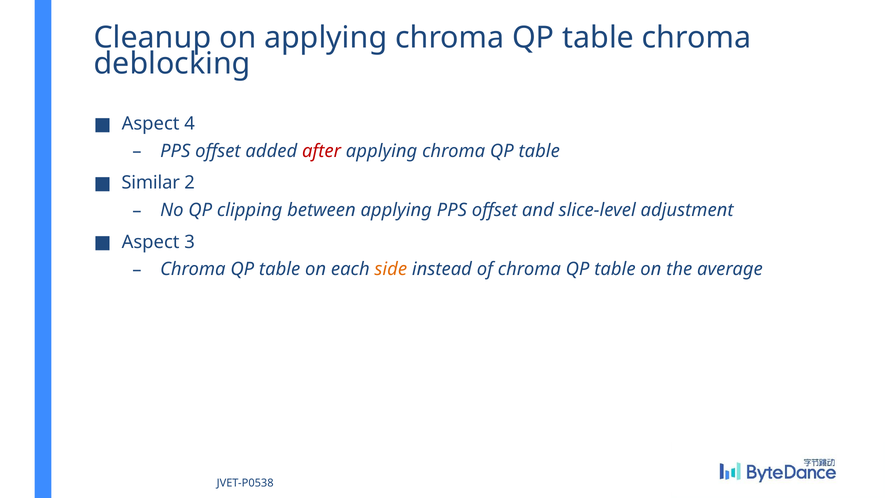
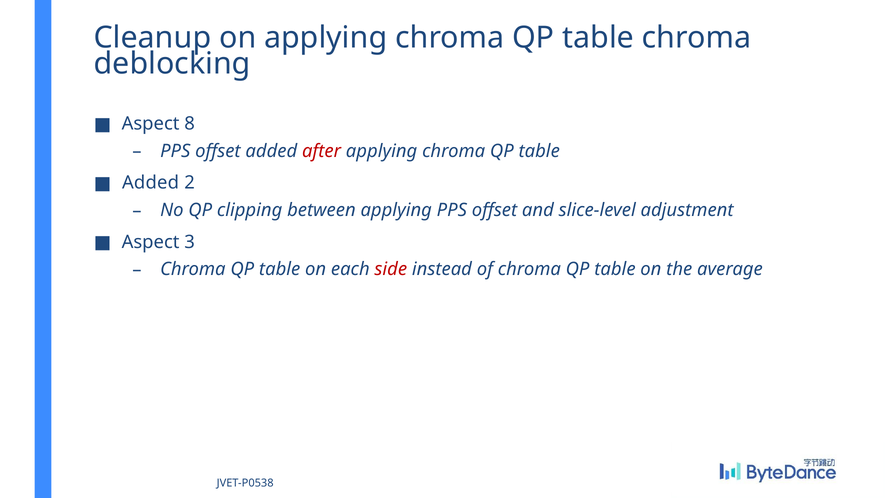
4: 4 -> 8
Similar at (151, 183): Similar -> Added
side colour: orange -> red
